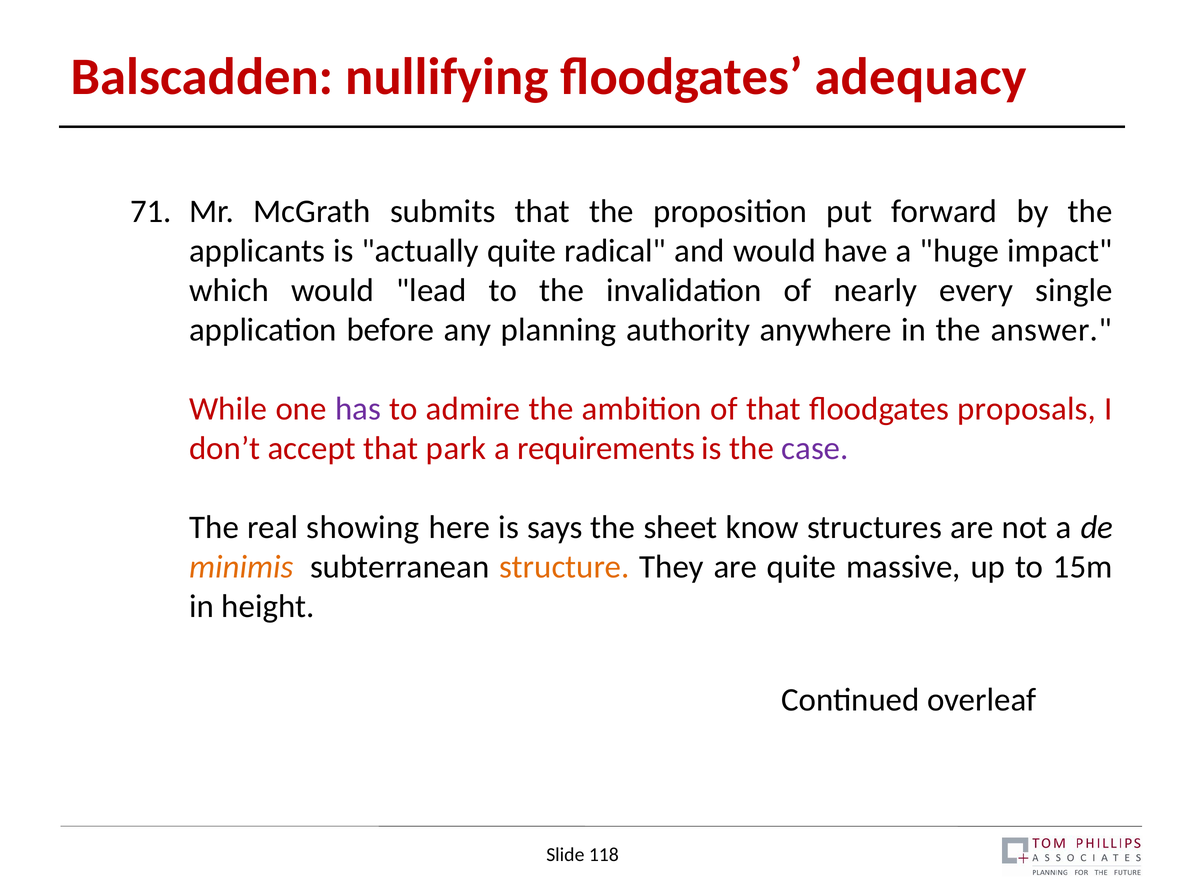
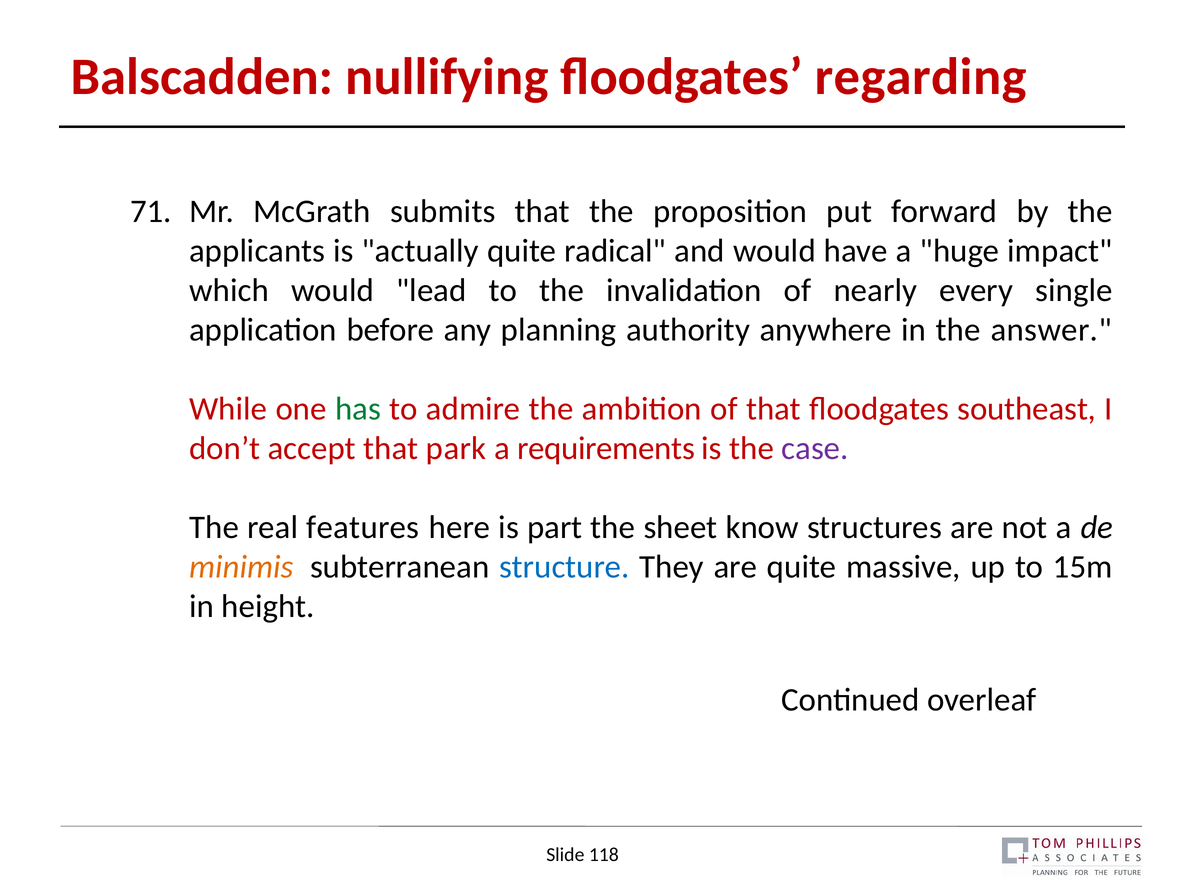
adequacy: adequacy -> regarding
has colour: purple -> green
proposals: proposals -> southeast
showing: showing -> features
says: says -> part
structure colour: orange -> blue
